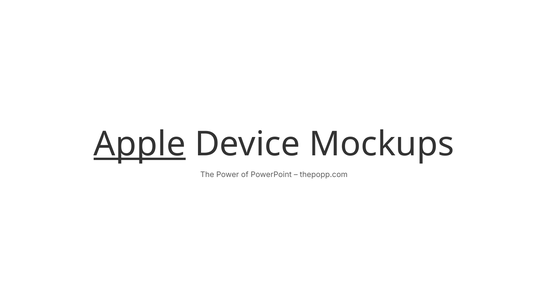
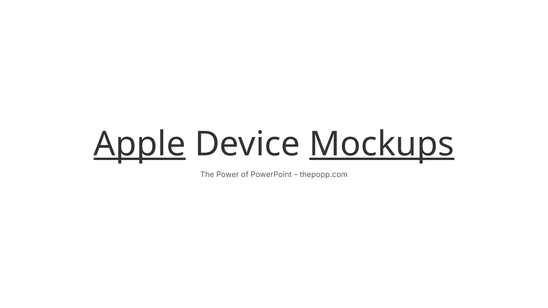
Mockups underline: none -> present
